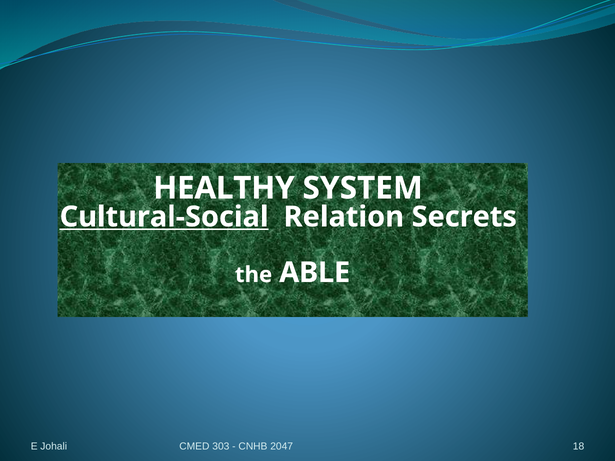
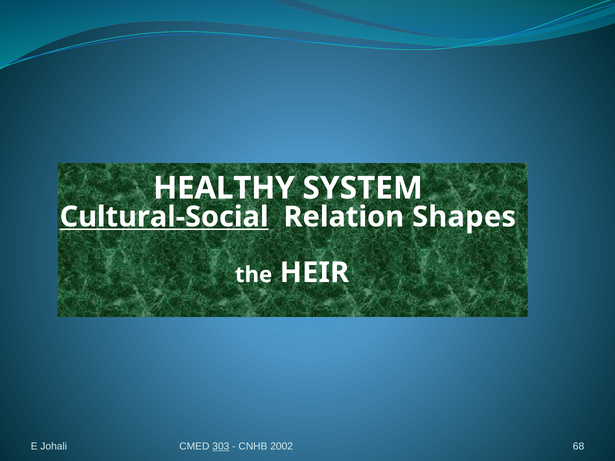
Secrets: Secrets -> Shapes
ABLE: ABLE -> HEIR
303 underline: none -> present
2047: 2047 -> 2002
18: 18 -> 68
